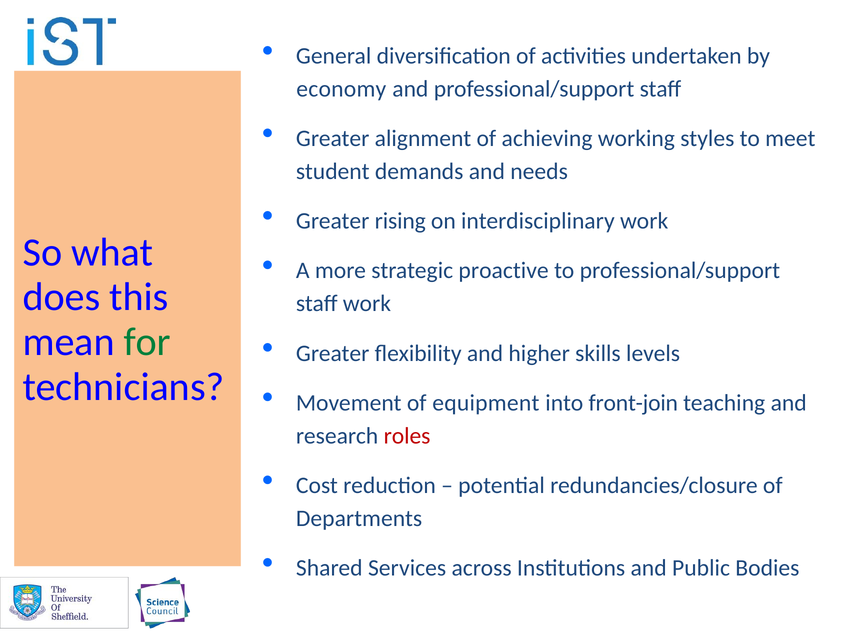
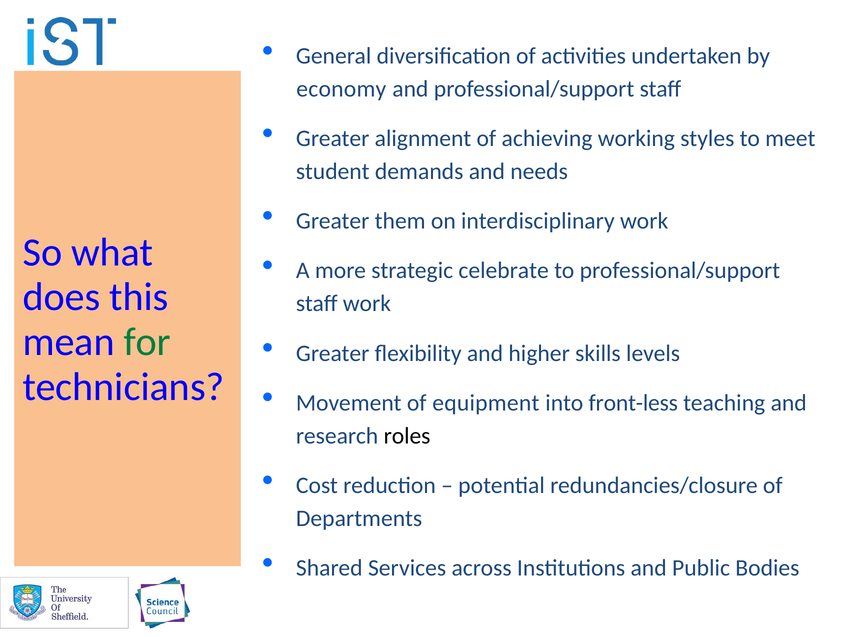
rising: rising -> them
proactive: proactive -> celebrate
front-join: front-join -> front-less
roles colour: red -> black
